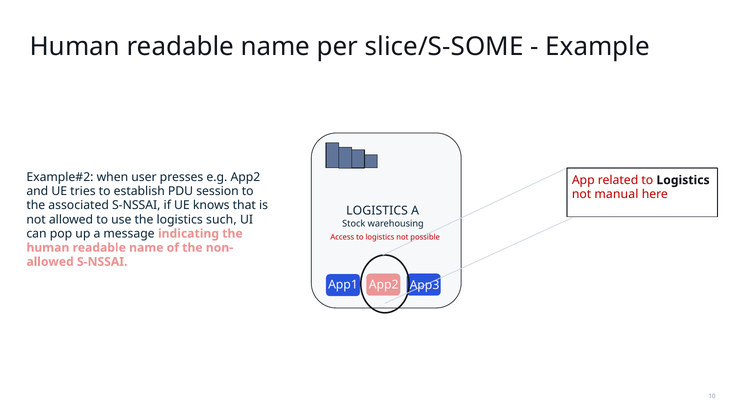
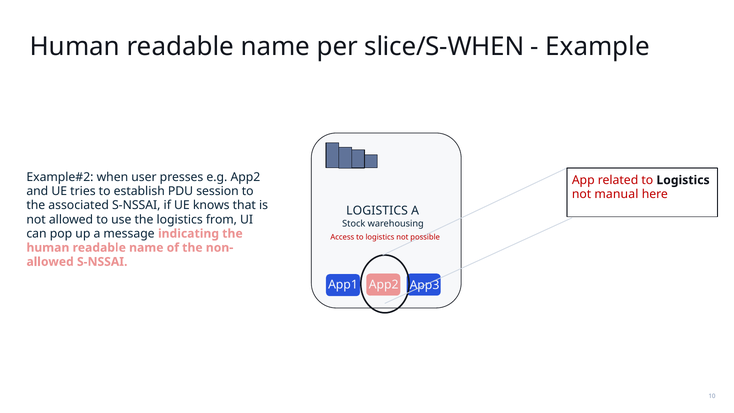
slice/S-SOME: slice/S-SOME -> slice/S-WHEN
such: such -> from
